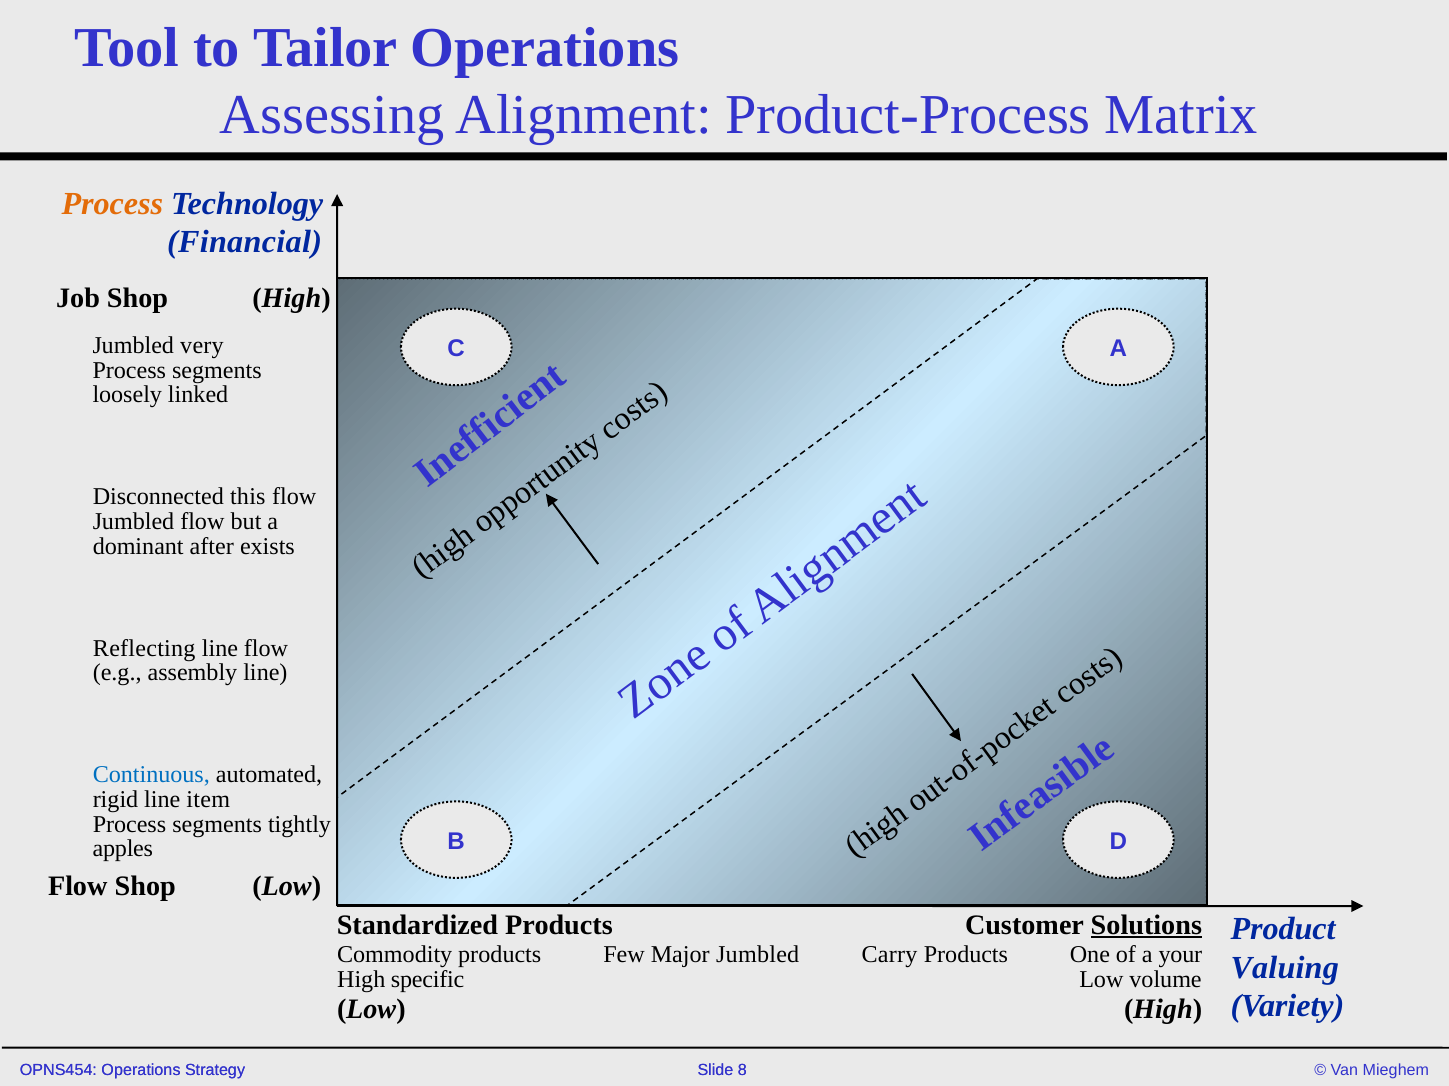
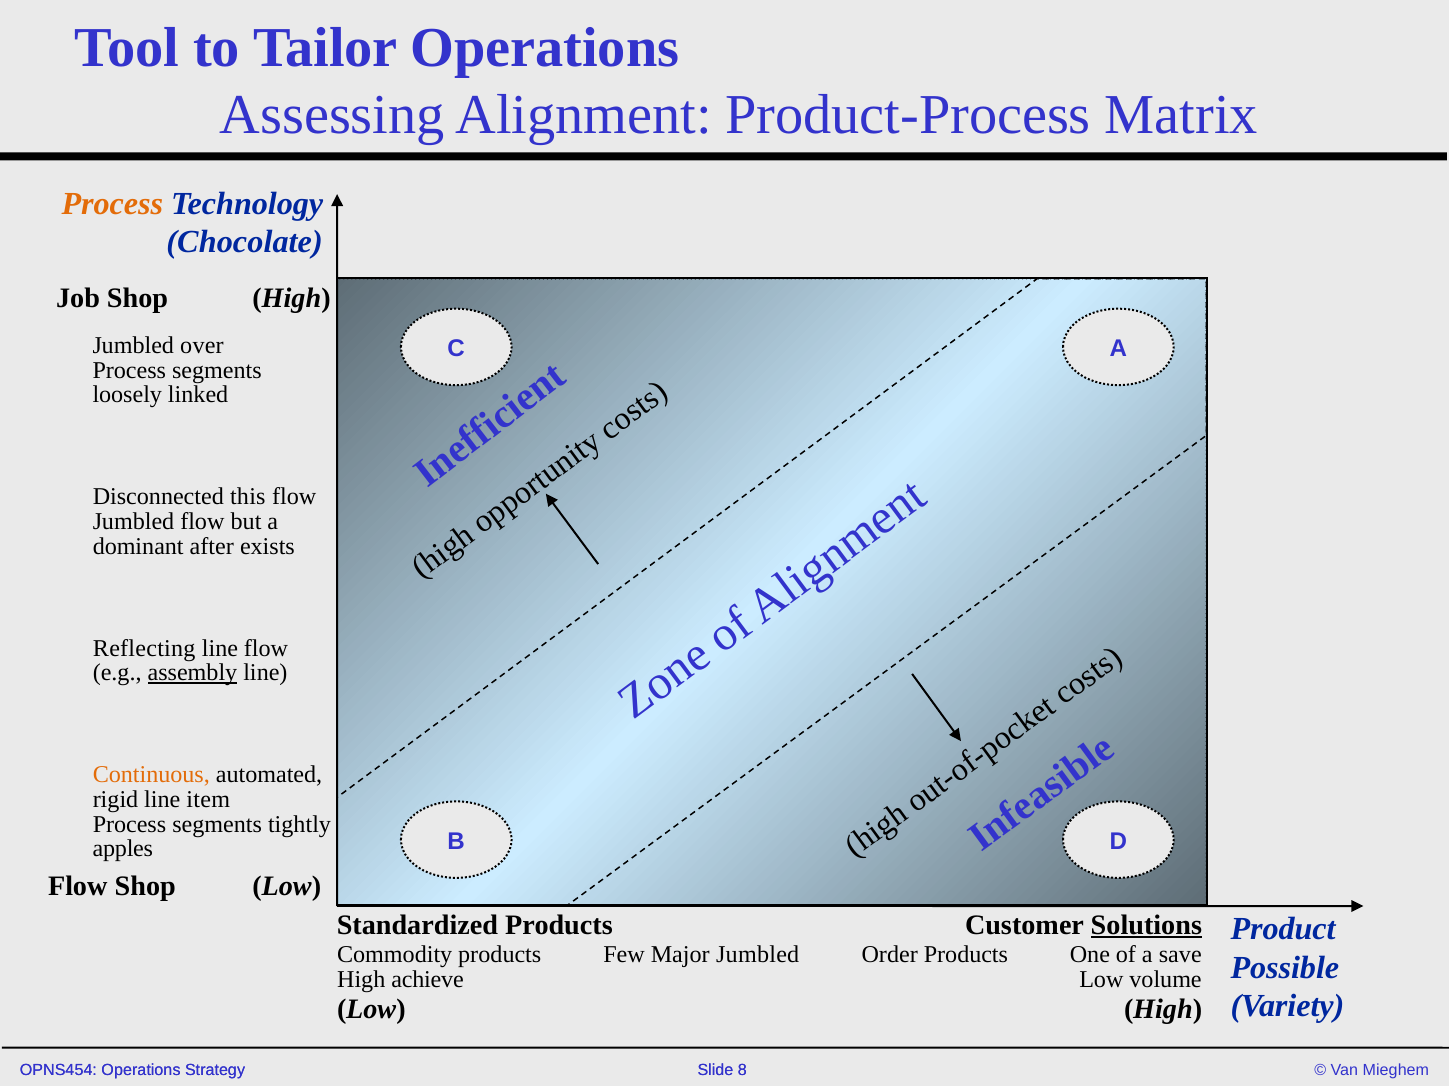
Financial: Financial -> Chocolate
very: very -> over
assembly underline: none -> present
Continuous colour: blue -> orange
Carry: Carry -> Order
your: your -> save
Valuing: Valuing -> Possible
specific: specific -> achieve
